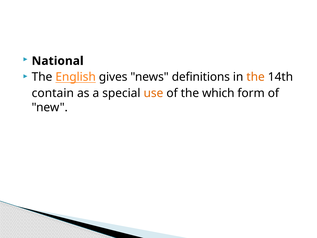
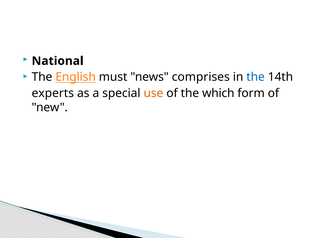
gives: gives -> must
definitions: definitions -> comprises
the at (256, 77) colour: orange -> blue
contain: contain -> experts
